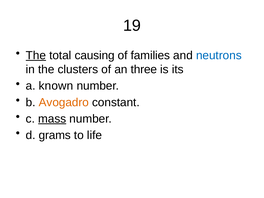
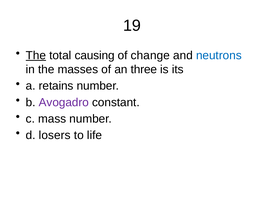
families: families -> change
clusters: clusters -> masses
known: known -> retains
Avogadro colour: orange -> purple
mass underline: present -> none
grams: grams -> losers
